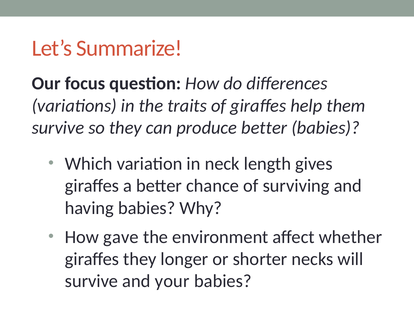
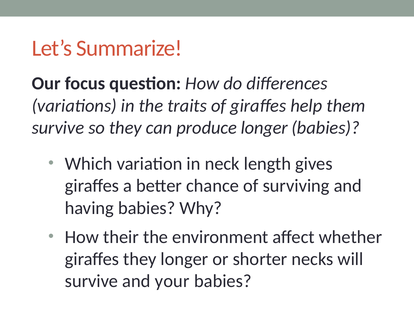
produce better: better -> longer
gave: gave -> their
